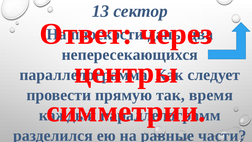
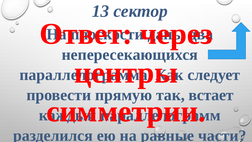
время: время -> встает
